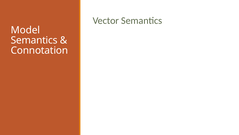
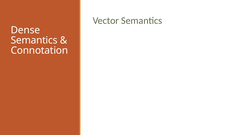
Model: Model -> Dense
